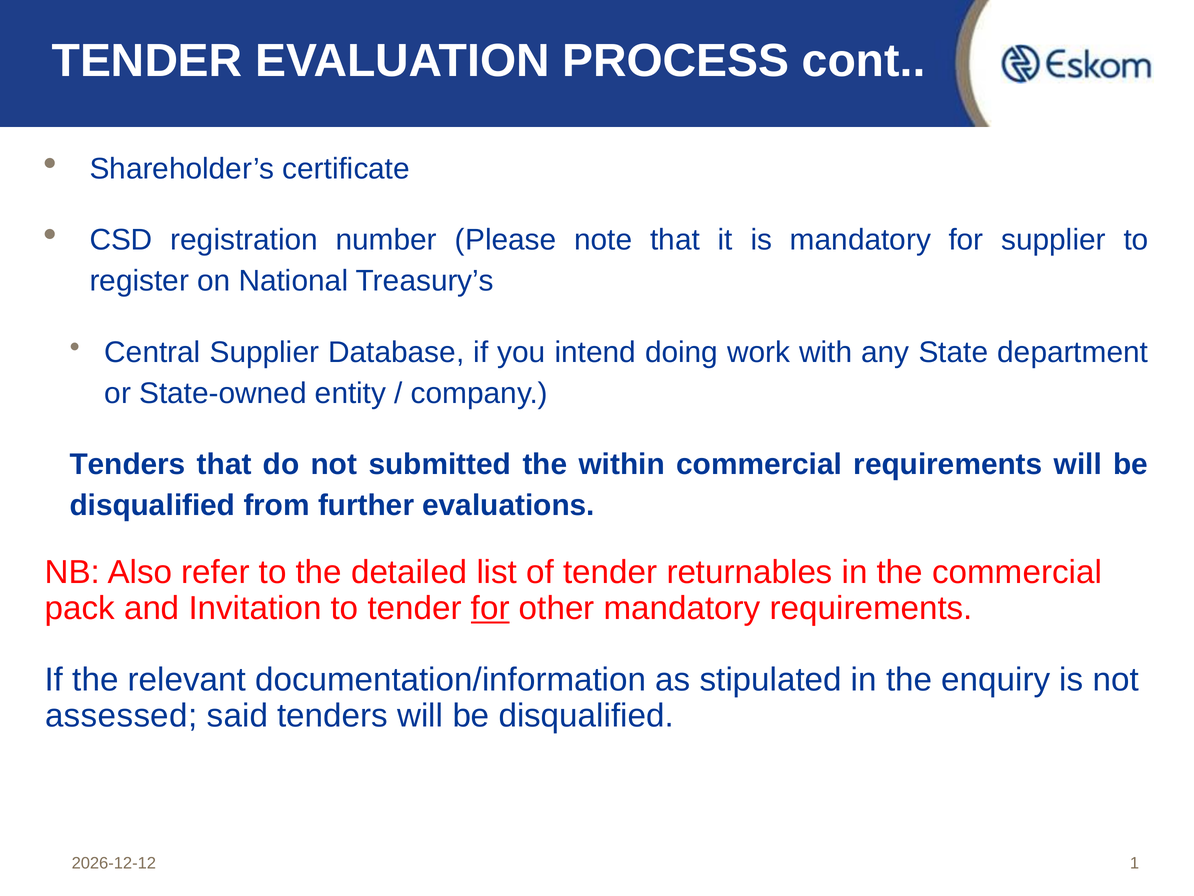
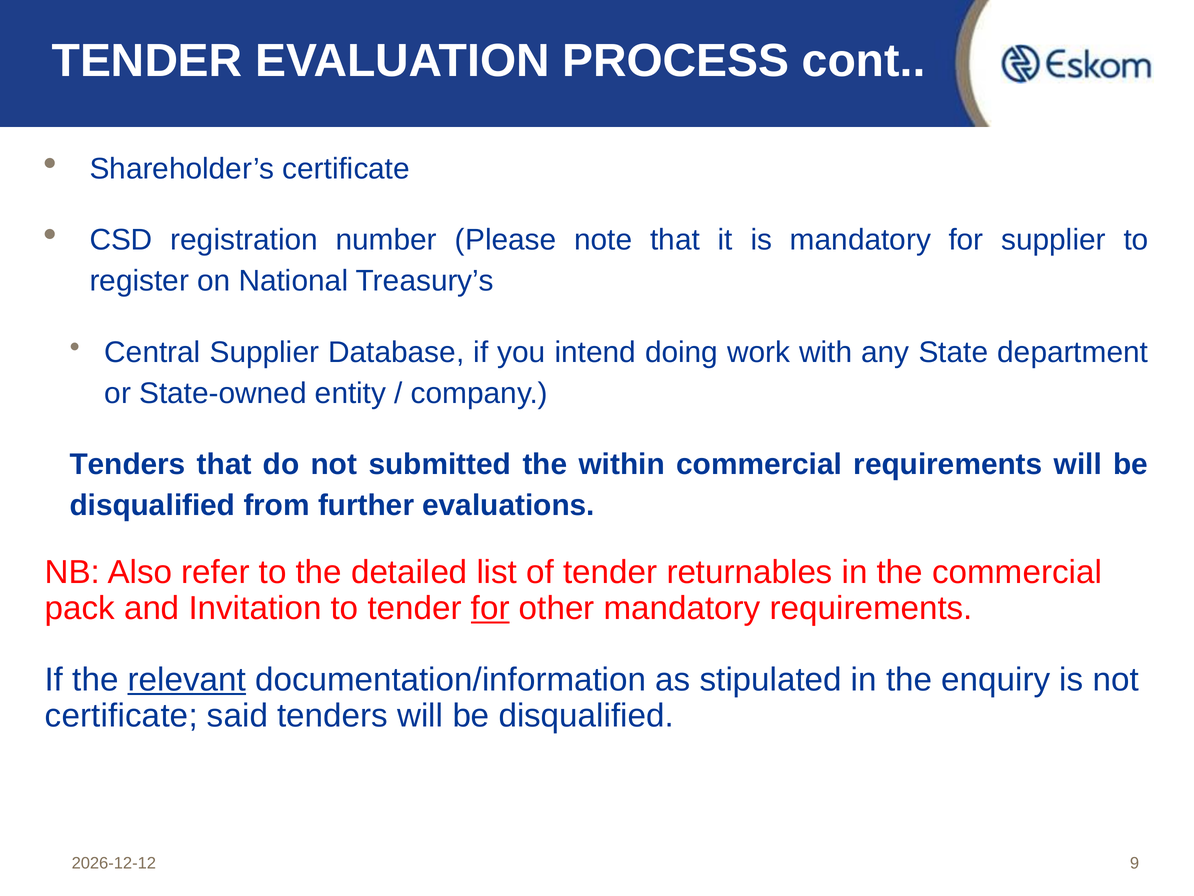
relevant underline: none -> present
assessed at (121, 715): assessed -> certificate
1: 1 -> 9
